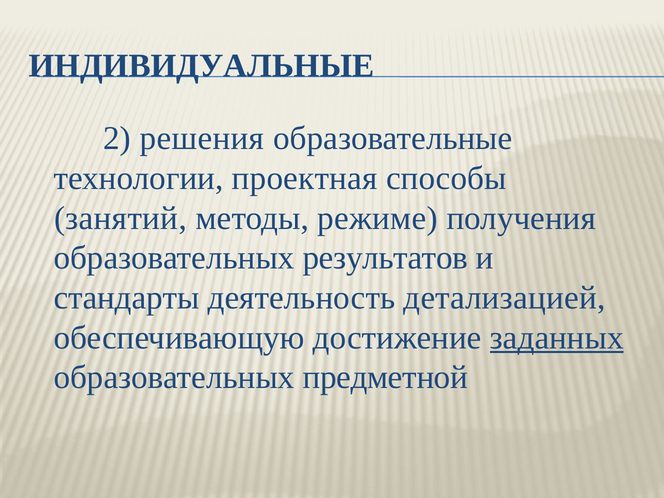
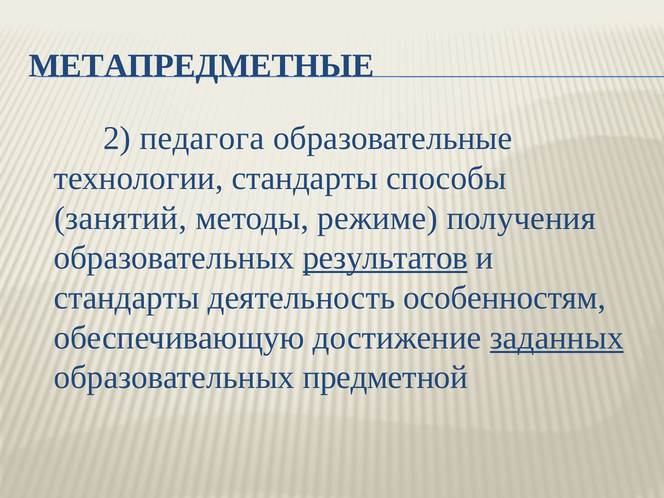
ИНДИВИДУАЛЬНЫЕ: ИНДИВИДУАЛЬНЫЕ -> МЕТАПРЕДМЕТНЫЕ
решения: решения -> педагога
технологии проектная: проектная -> стандарты
результатов underline: none -> present
детализацией: детализацией -> особенностям
